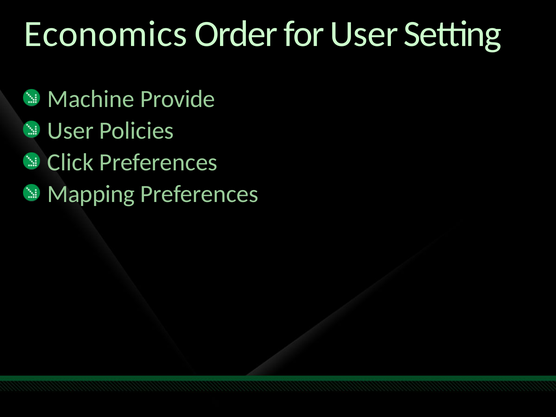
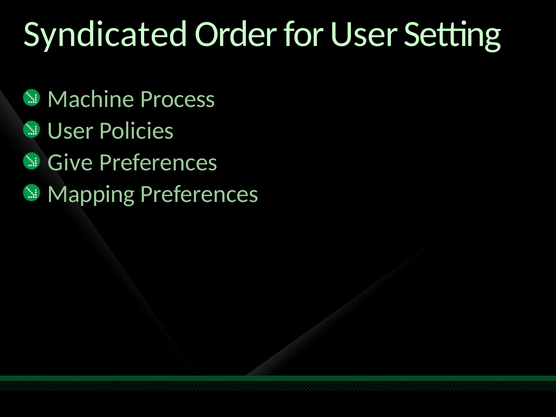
Economics: Economics -> Syndicated
Provide: Provide -> Process
Click: Click -> Give
